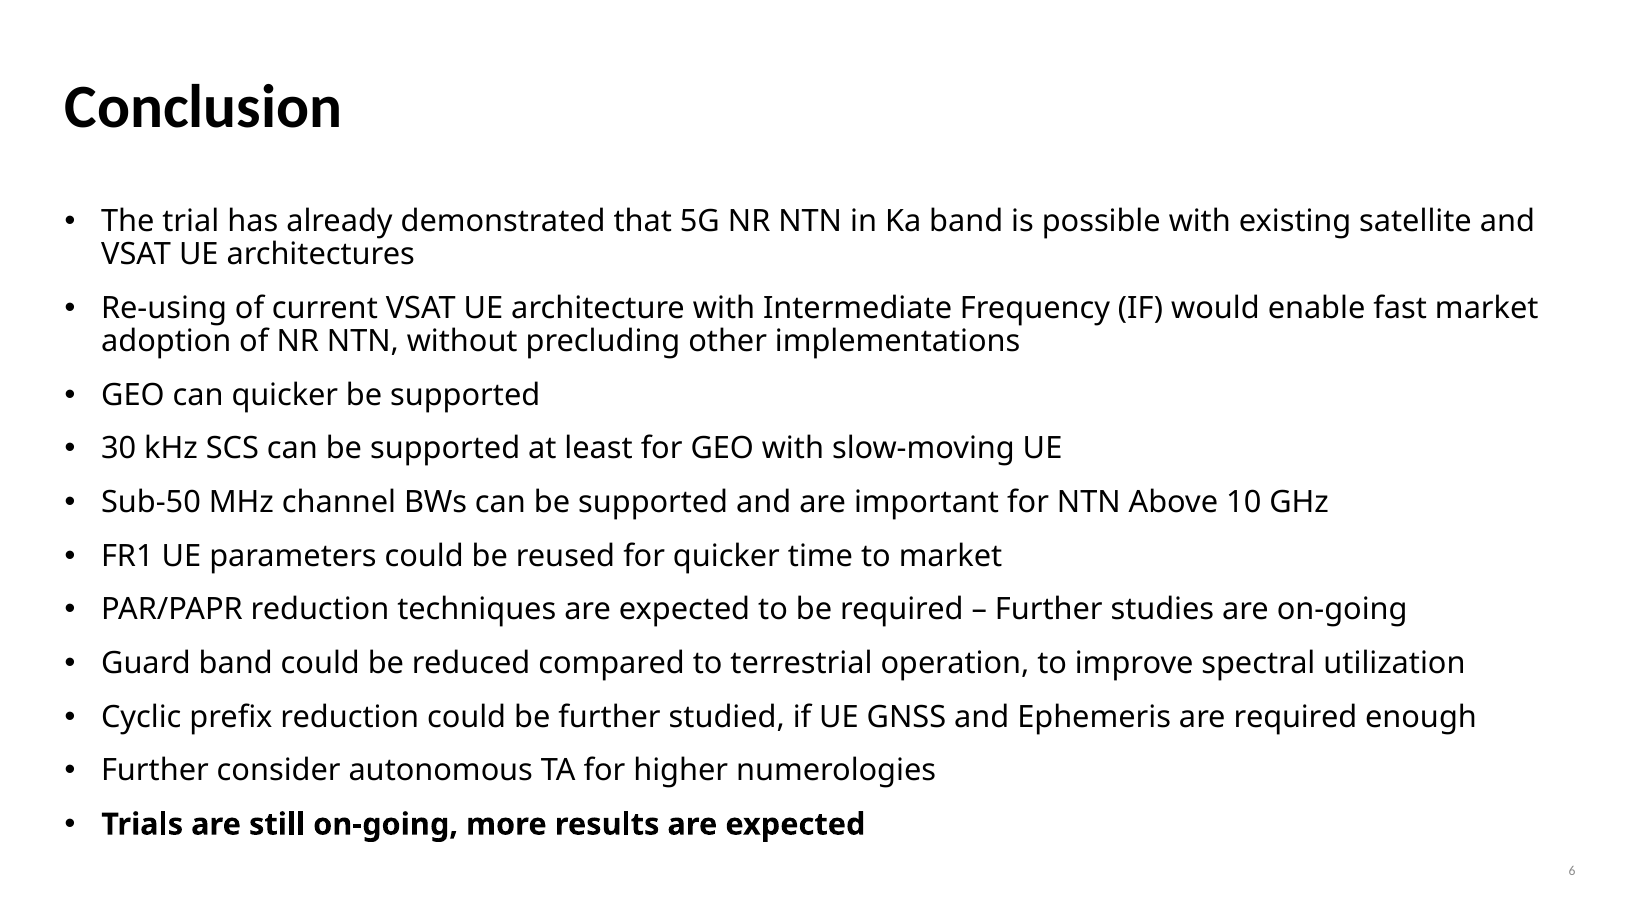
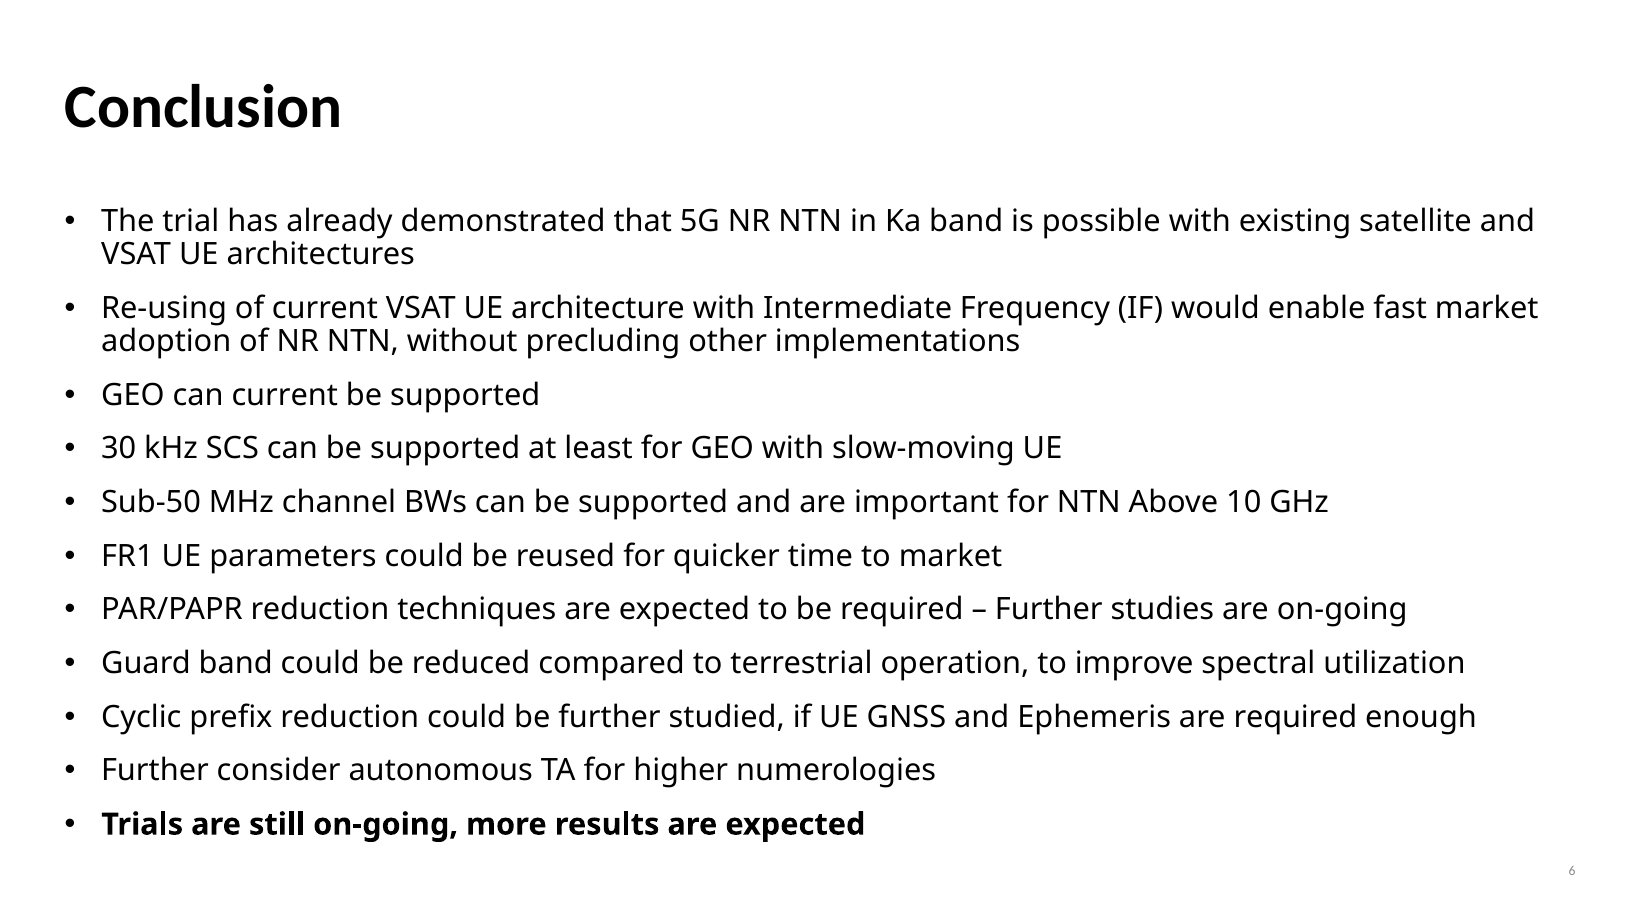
can quicker: quicker -> current
